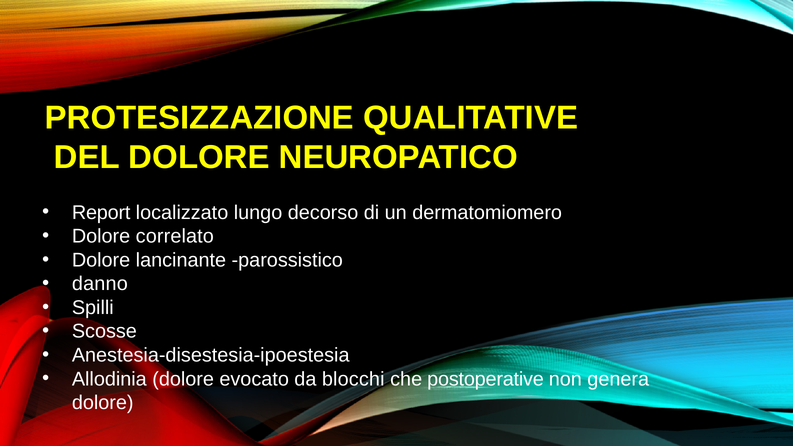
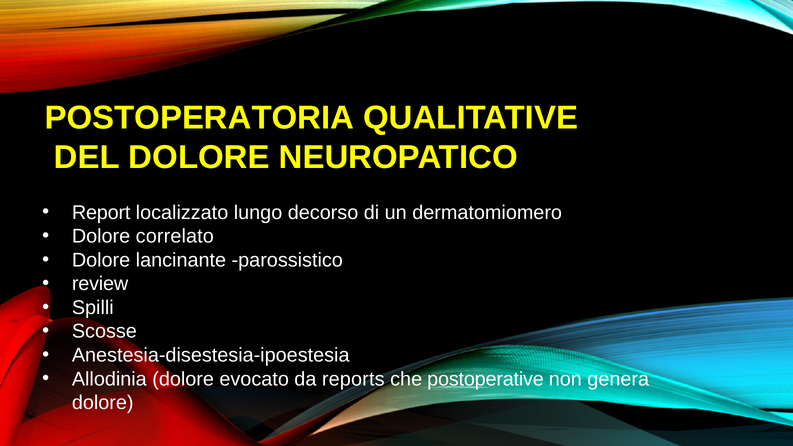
PROTESIZZAZIONE: PROTESIZZAZIONE -> POSTOPERATORIA
danno: danno -> review
blocchi: blocchi -> reports
